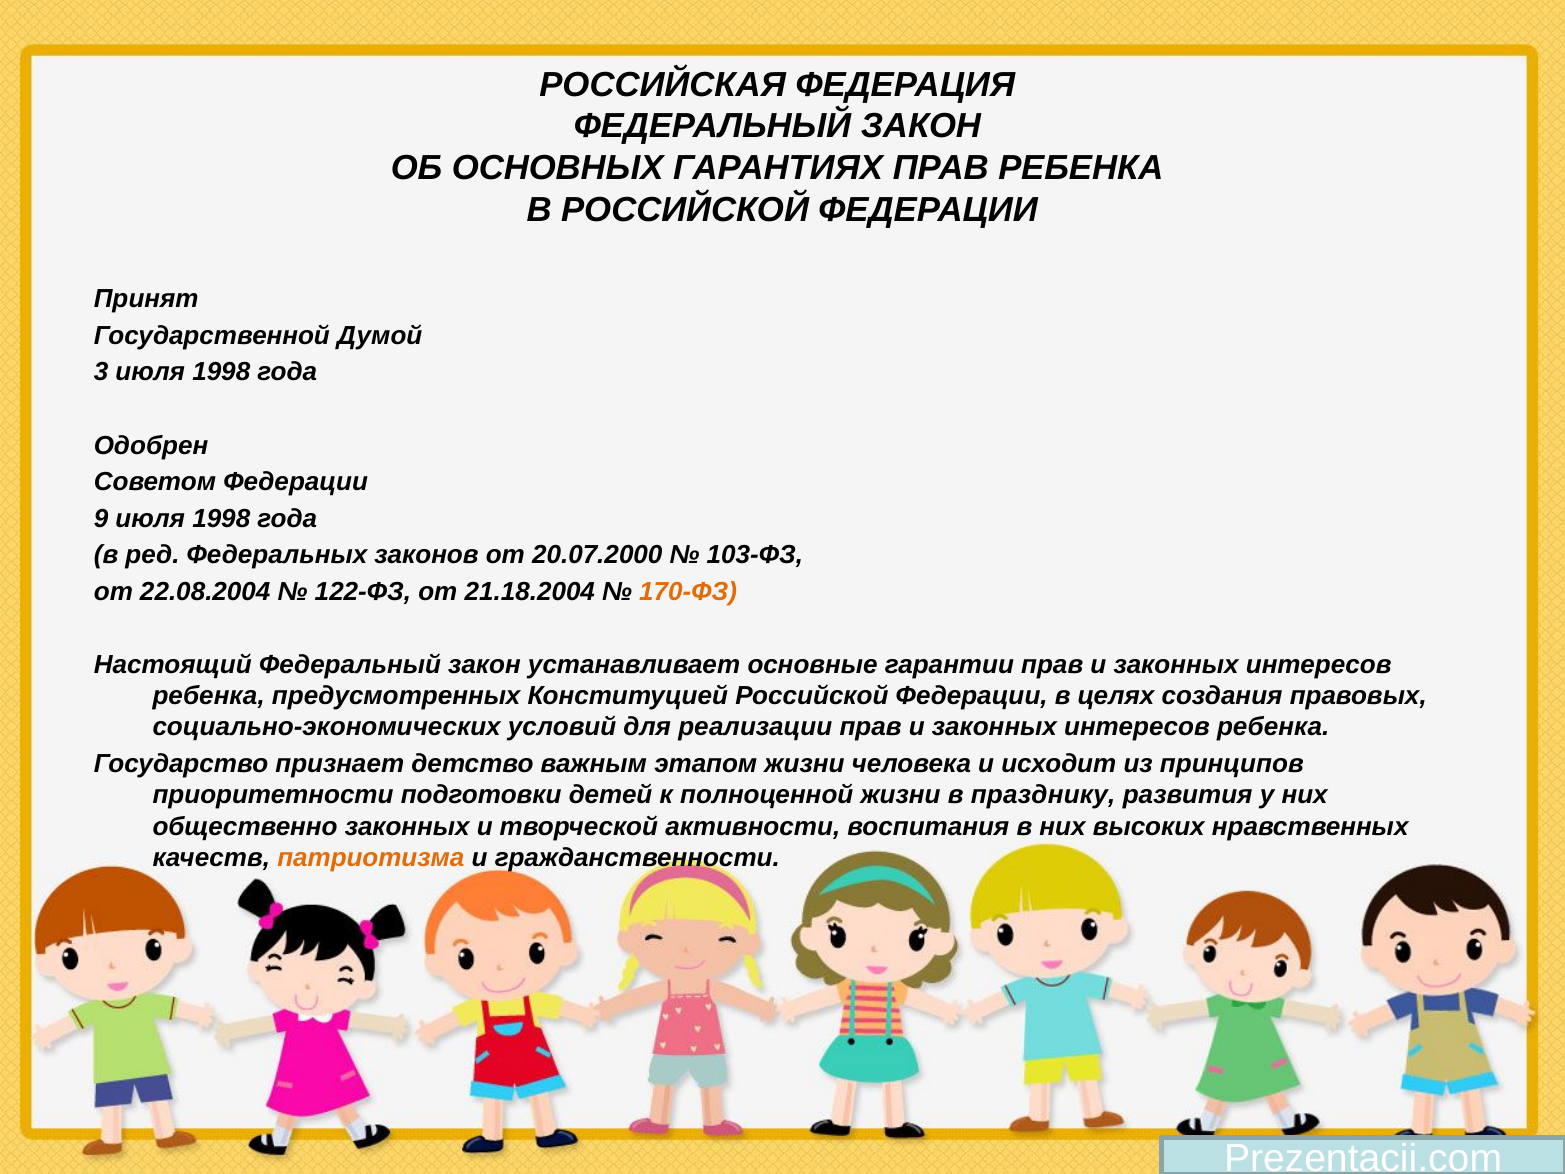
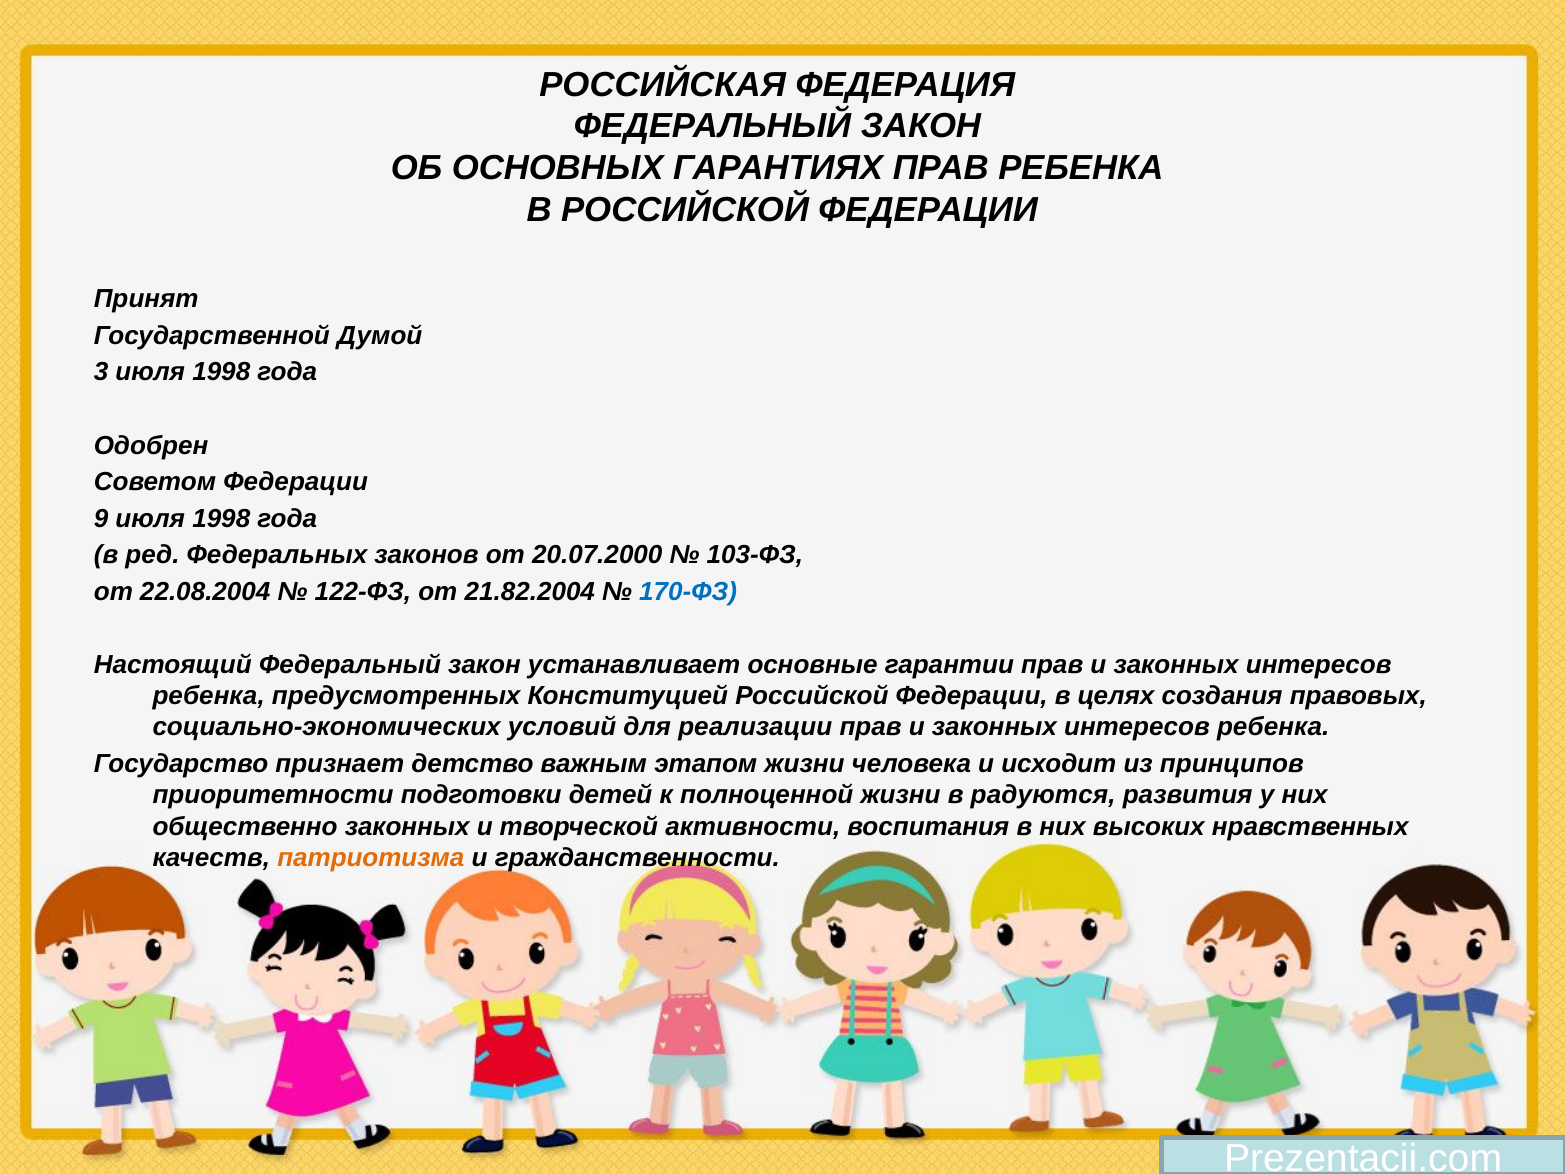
21.18.2004: 21.18.2004 -> 21.82.2004
170-ФЗ colour: orange -> blue
празднику: празднику -> радуются
